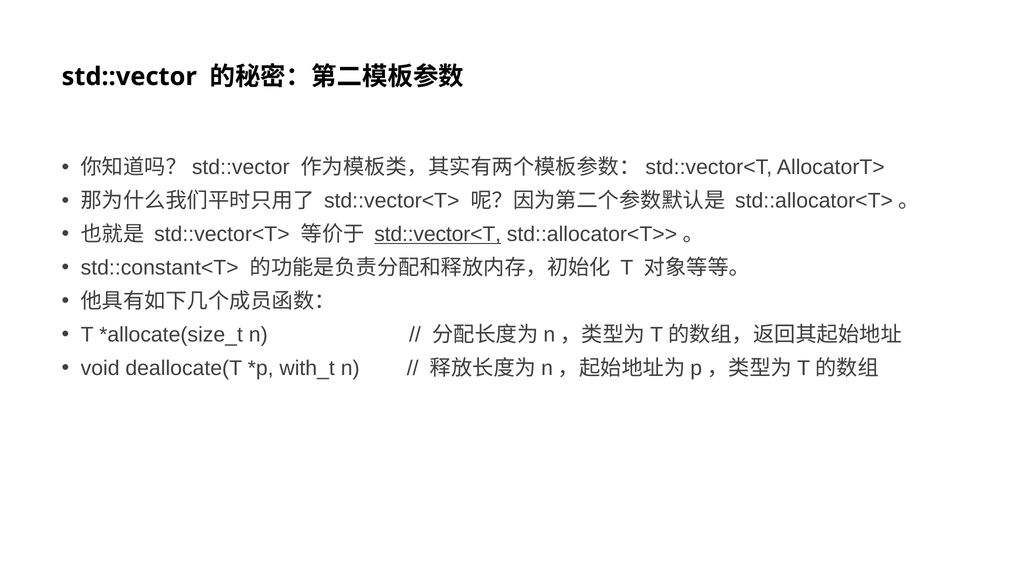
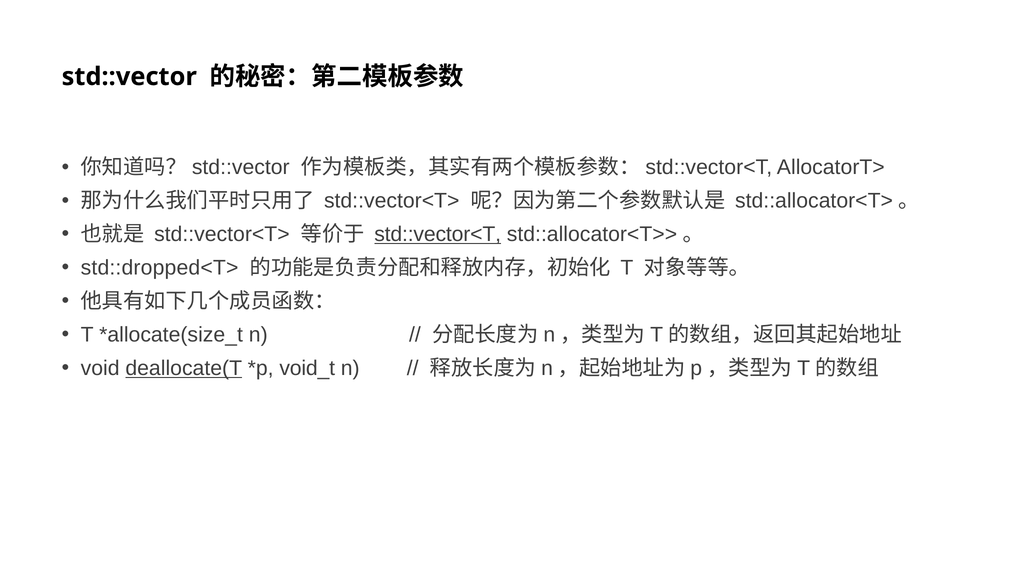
std::constant<T>: std::constant<T> -> std::dropped<T>
deallocate(T underline: none -> present
with_t: with_t -> void_t
